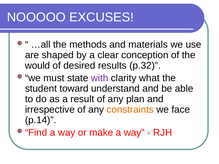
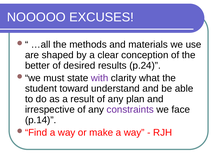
would: would -> better
p.32: p.32 -> p.24
constraints colour: orange -> purple
